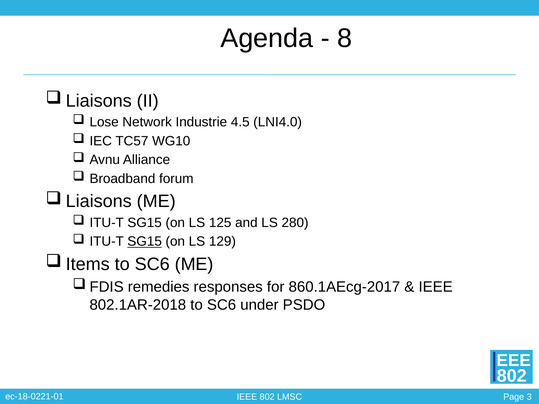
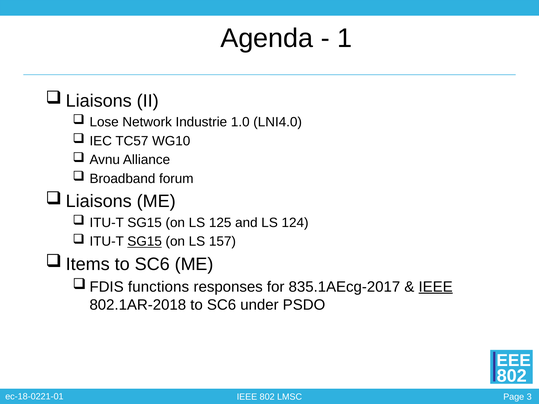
8: 8 -> 1
4.5: 4.5 -> 1.0
280: 280 -> 124
129: 129 -> 157
remedies: remedies -> functions
860.1AEcg-2017: 860.1AEcg-2017 -> 835.1AEcg-2017
IEEE at (436, 287) underline: none -> present
